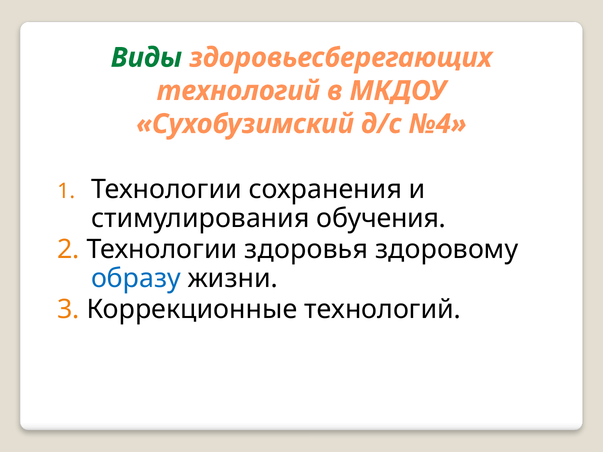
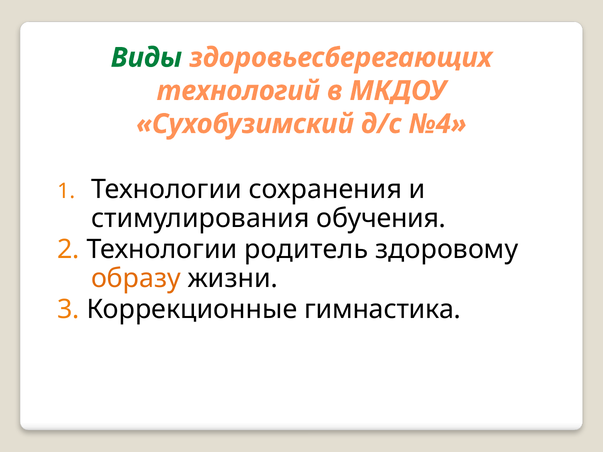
здоровья: здоровья -> родитель
образу colour: blue -> orange
Коррекционные технологий: технологий -> гимнастика
